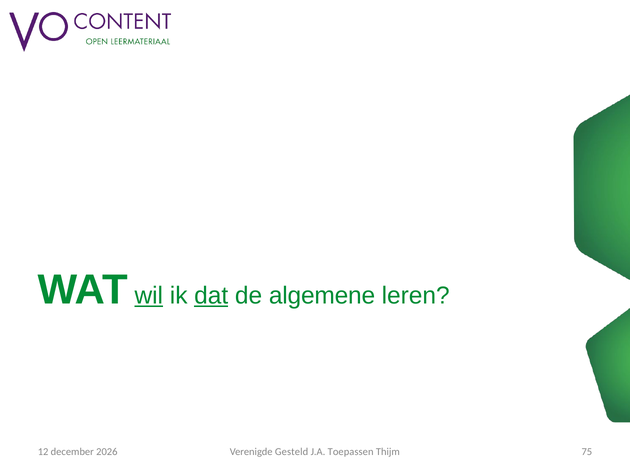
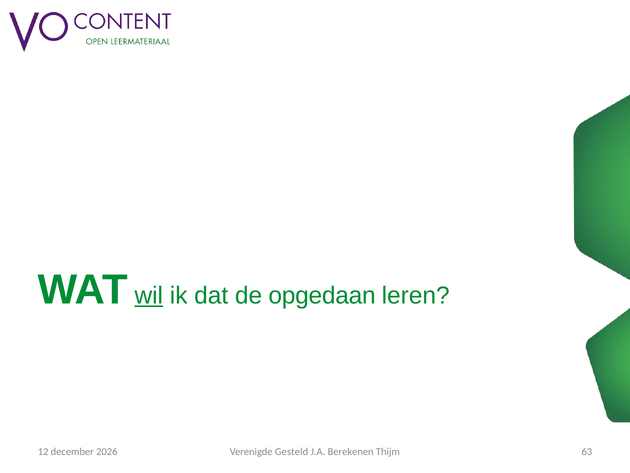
dat underline: present -> none
algemene: algemene -> opgedaan
Toepassen: Toepassen -> Berekenen
75: 75 -> 63
